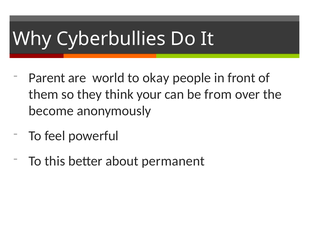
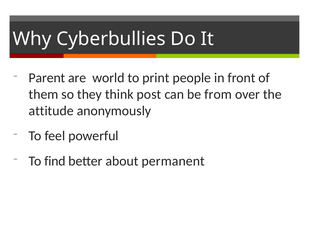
okay: okay -> print
your: your -> post
become: become -> attitude
this: this -> find
